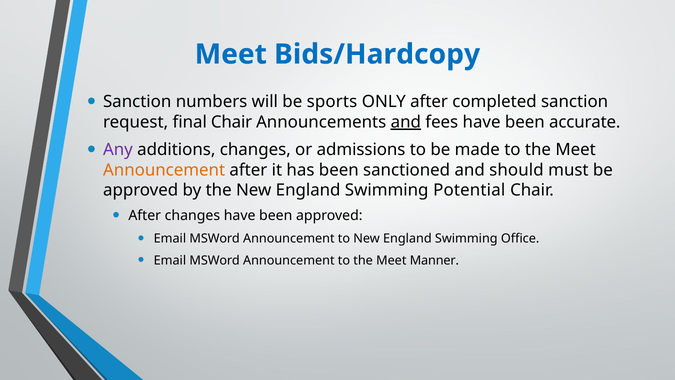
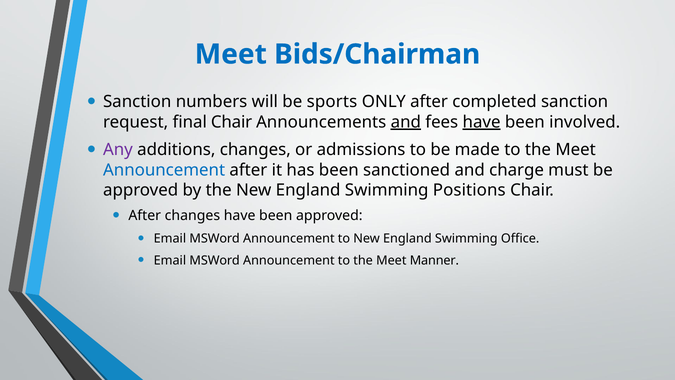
Bids/Hardcopy: Bids/Hardcopy -> Bids/Chairman
have at (482, 122) underline: none -> present
accurate: accurate -> involved
Announcement at (164, 170) colour: orange -> blue
should: should -> charge
Potential: Potential -> Positions
